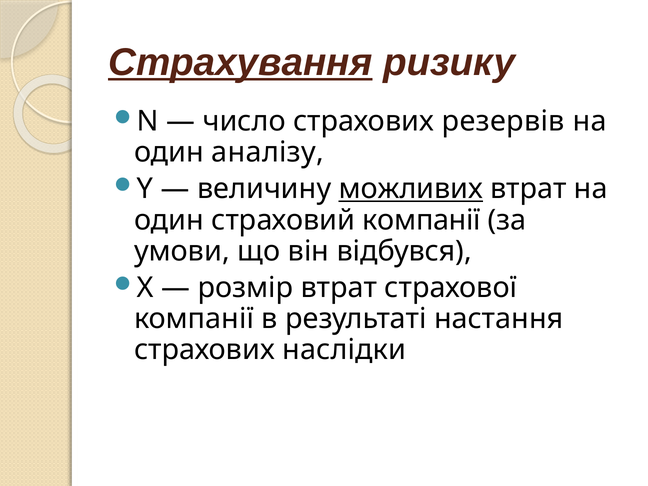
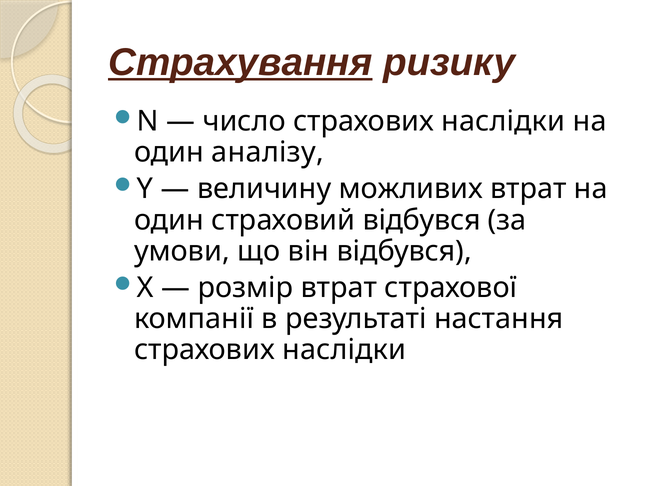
число страхових резервів: резервів -> наслідки
можливих underline: present -> none
страховий компанії: компанії -> відбувся
